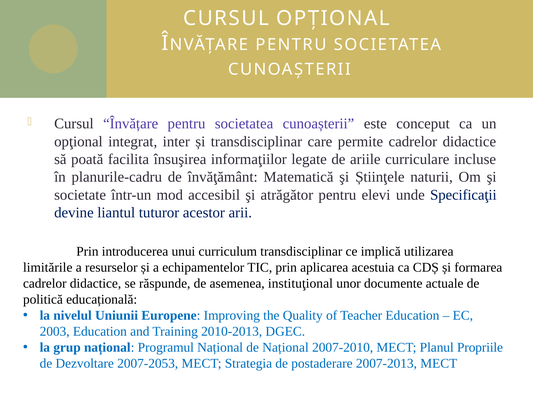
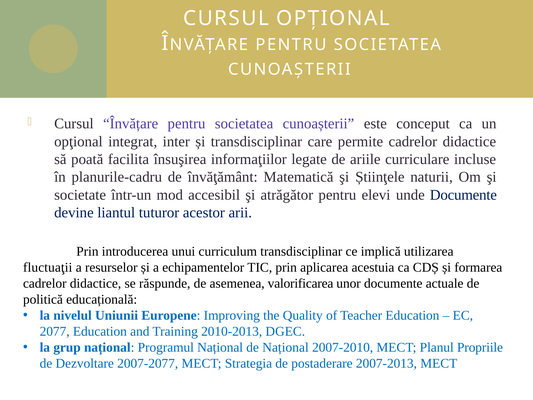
unde Specificaţii: Specificaţii -> Documente
limitările: limitările -> fluctuaţii
instituţional: instituţional -> valorificarea
2003: 2003 -> 2077
2007-2053: 2007-2053 -> 2007-2077
